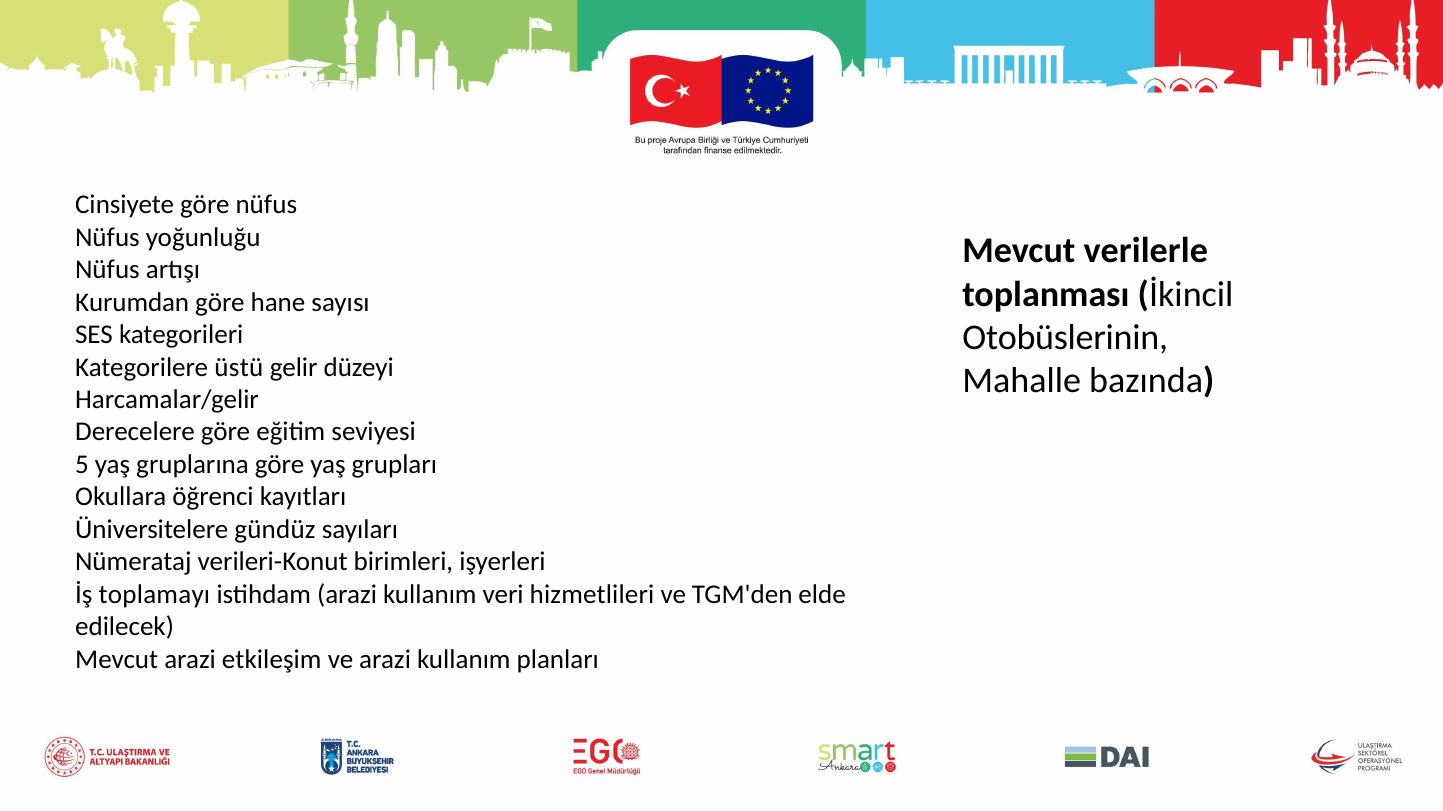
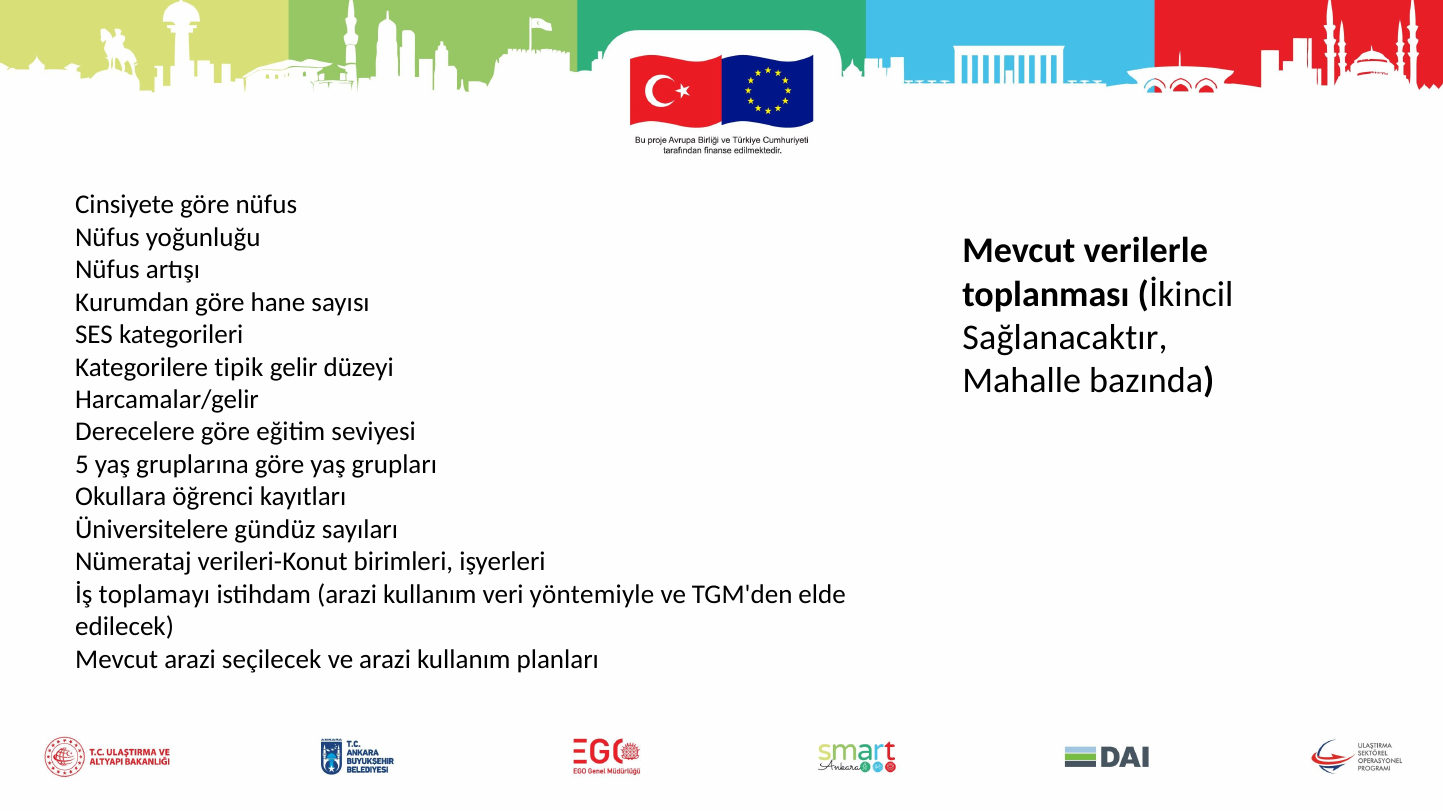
Otobüslerinin: Otobüslerinin -> Sağlanacaktır
üstü: üstü -> tipik
hizmetlileri: hizmetlileri -> yöntemiyle
etkileşim: etkileşim -> seçilecek
